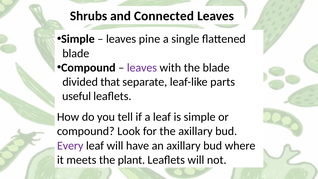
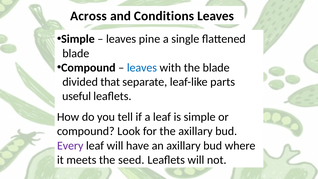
Shrubs: Shrubs -> Across
Connected: Connected -> Conditions
leaves at (142, 68) colour: purple -> blue
plant: plant -> seed
